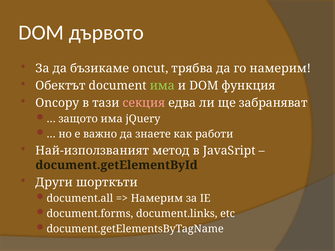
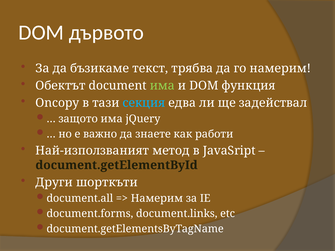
oncut: oncut -> текст
секция colour: pink -> light blue
забраняват: забраняват -> задействал
